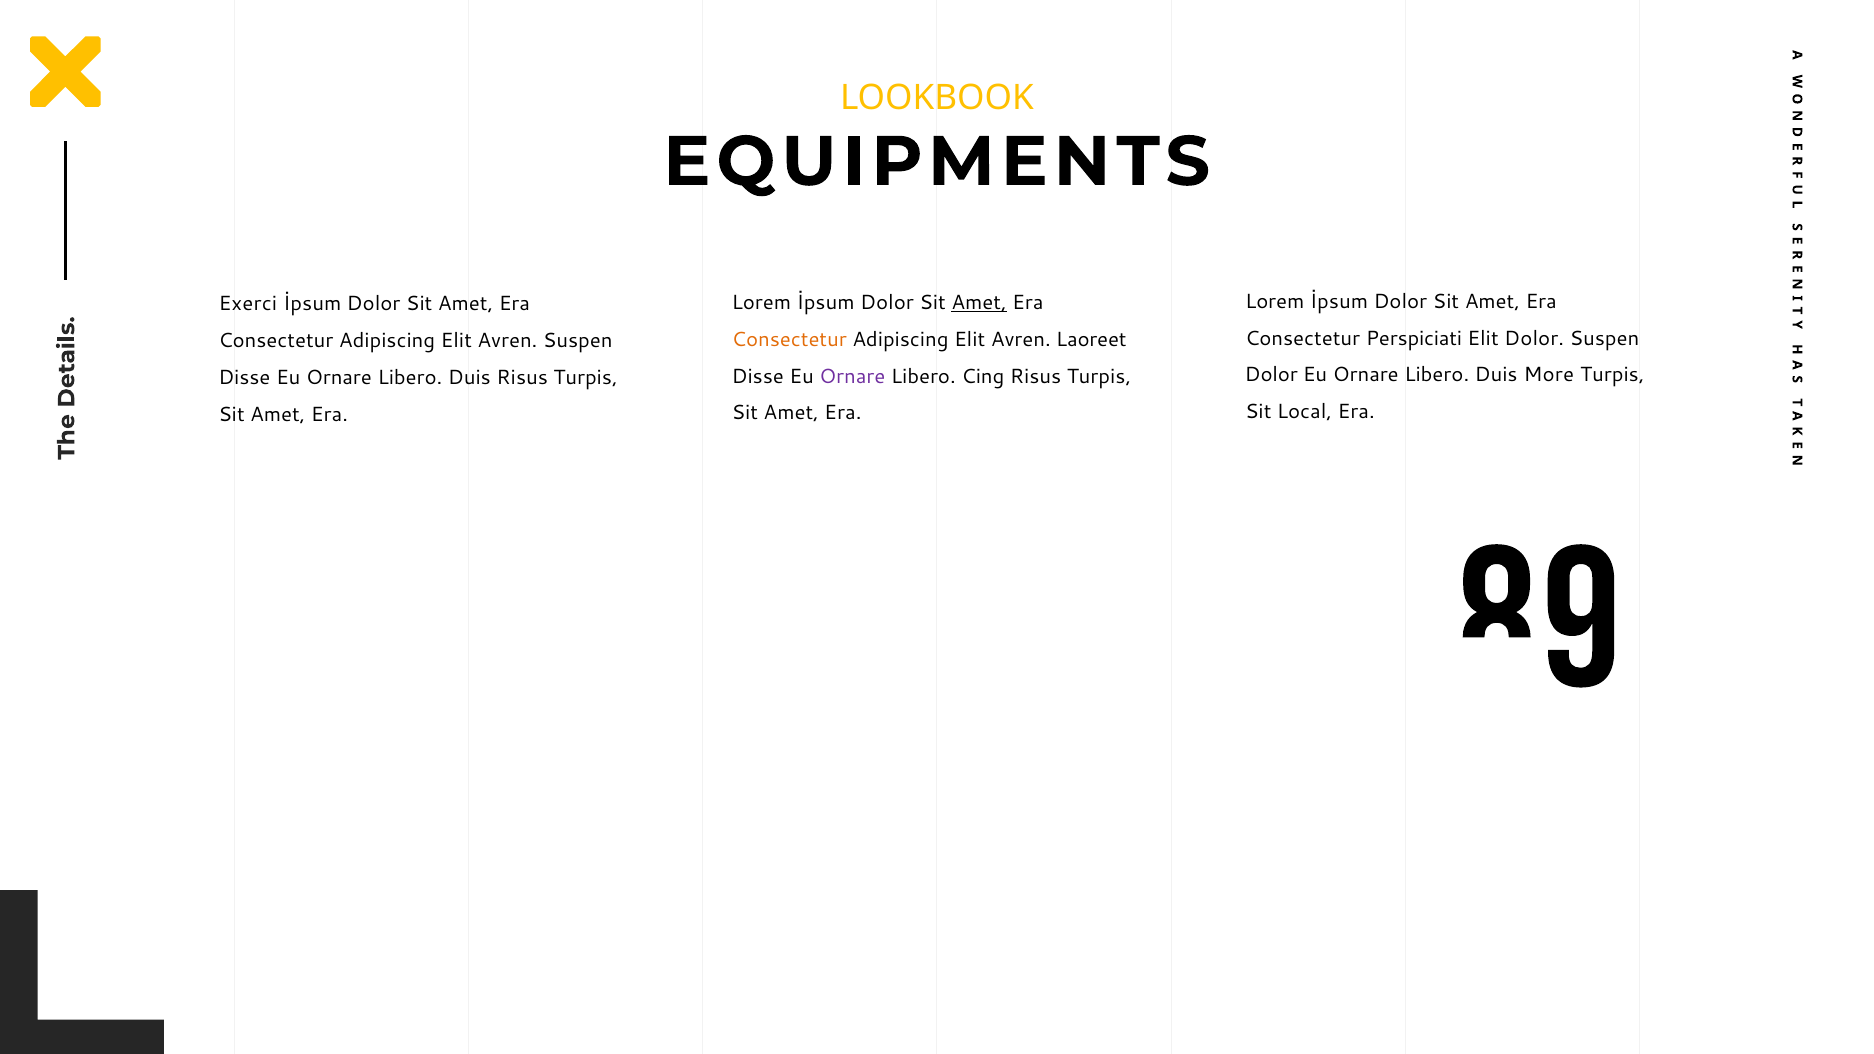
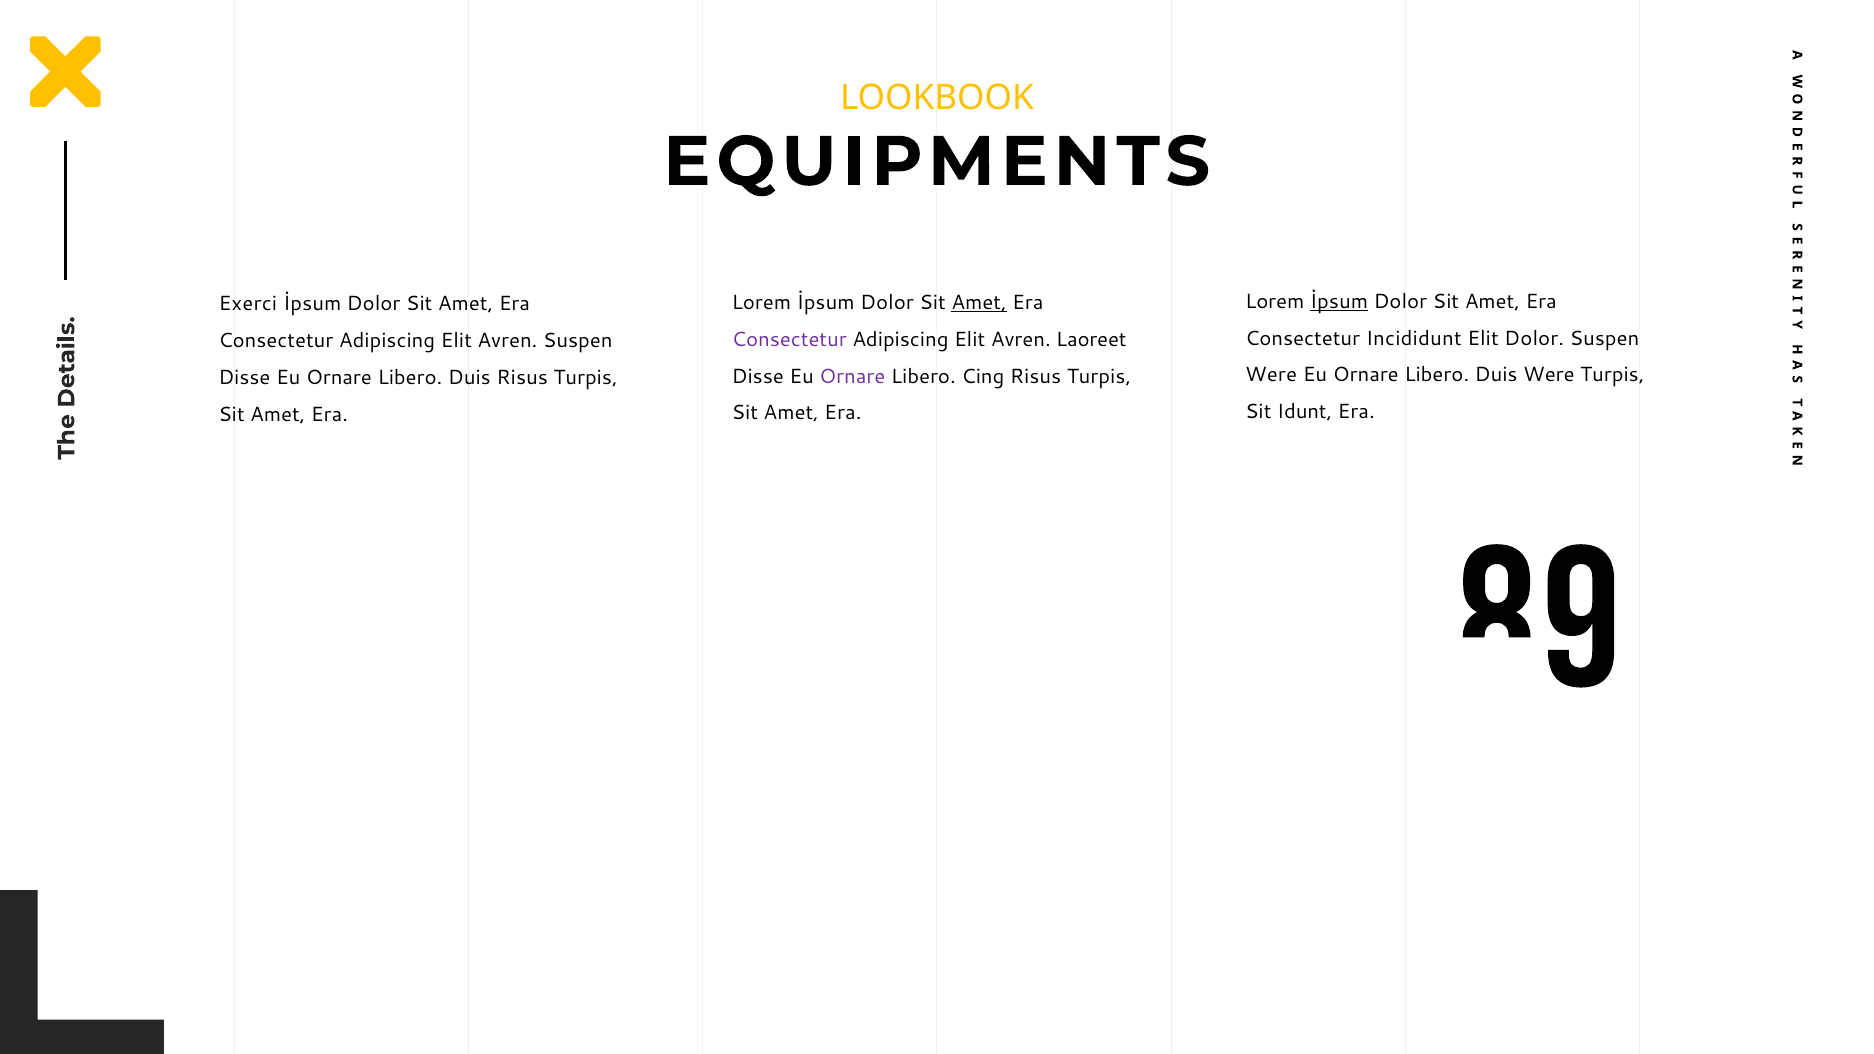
İpsum at (1339, 302) underline: none -> present
Perspiciati: Perspiciati -> Incididunt
Consectetur at (789, 340) colour: orange -> purple
Dolor at (1271, 375): Dolor -> Were
Duis More: More -> Were
Local: Local -> Idunt
